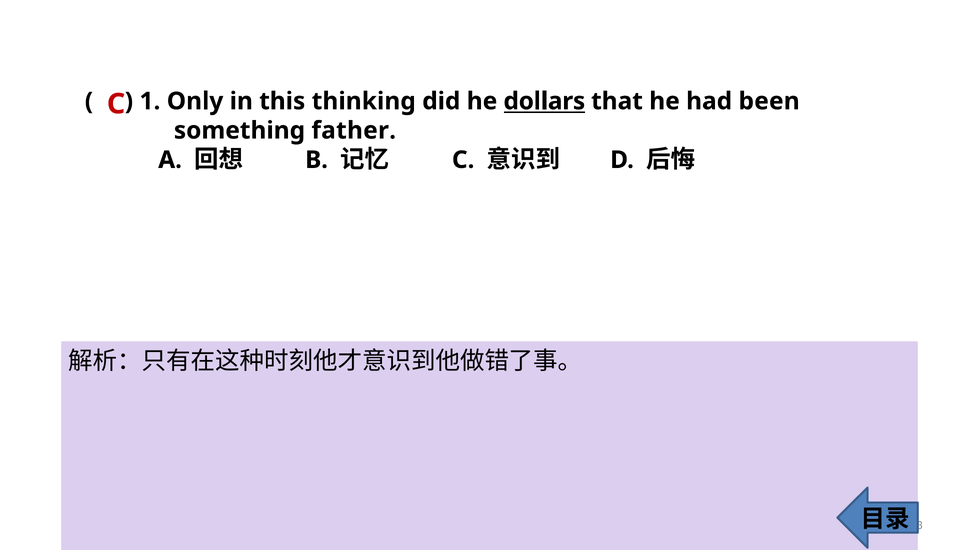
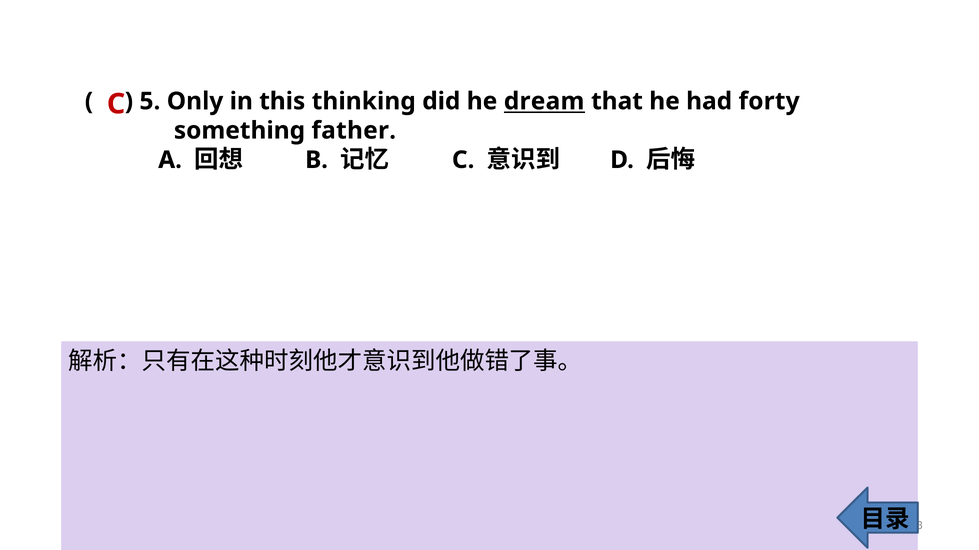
1: 1 -> 5
dollars: dollars -> dream
been: been -> forty
